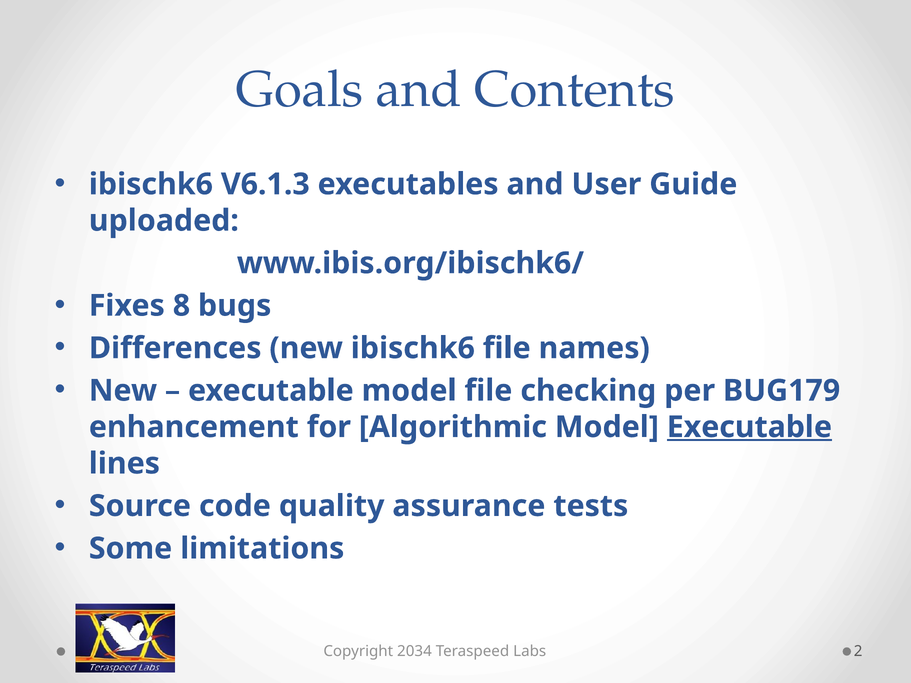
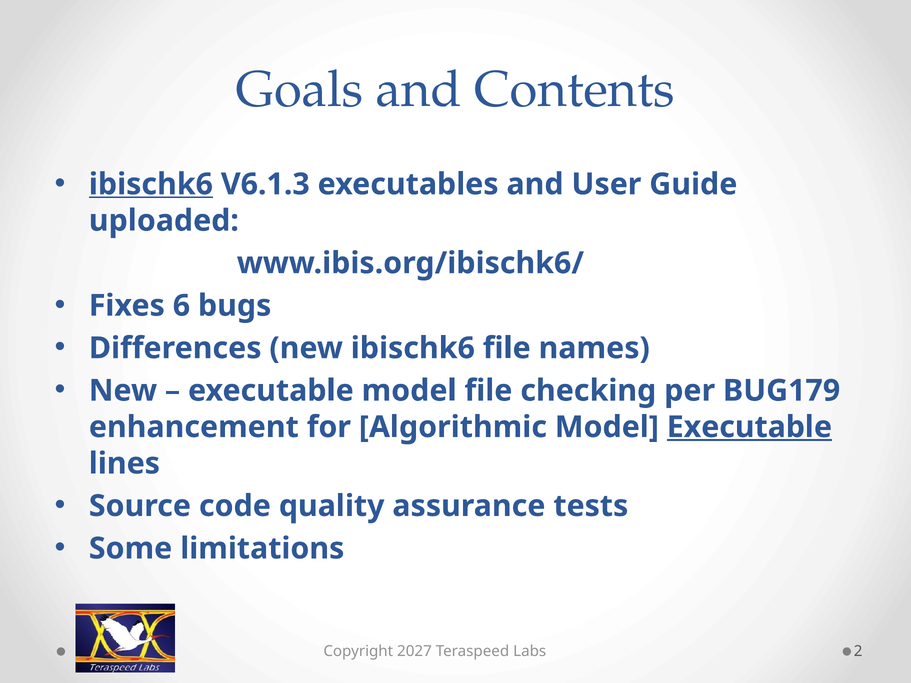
ibischk6 at (151, 184) underline: none -> present
8: 8 -> 6
2034: 2034 -> 2027
